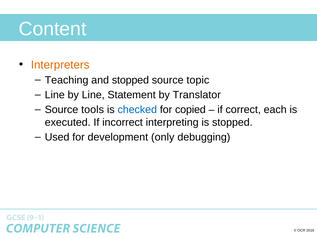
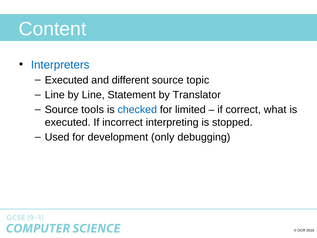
Interpreters colour: orange -> blue
Teaching at (67, 80): Teaching -> Executed
and stopped: stopped -> different
copied: copied -> limited
each: each -> what
